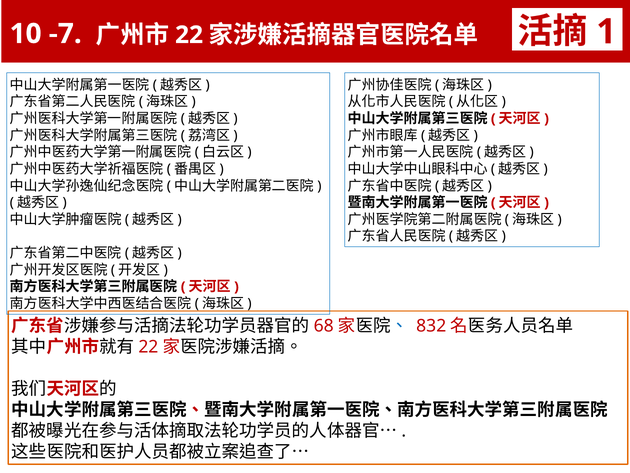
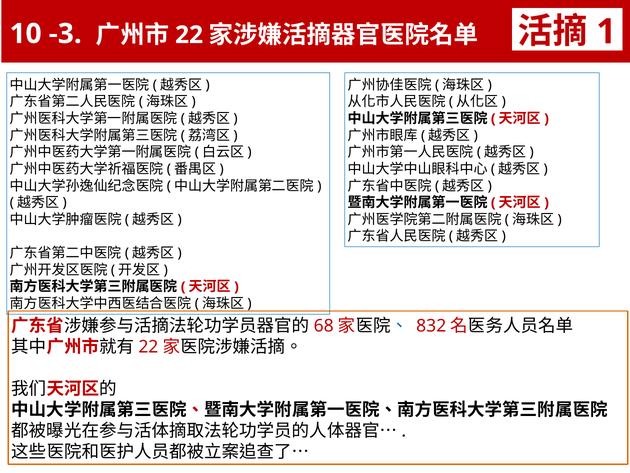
-7: -7 -> -3
